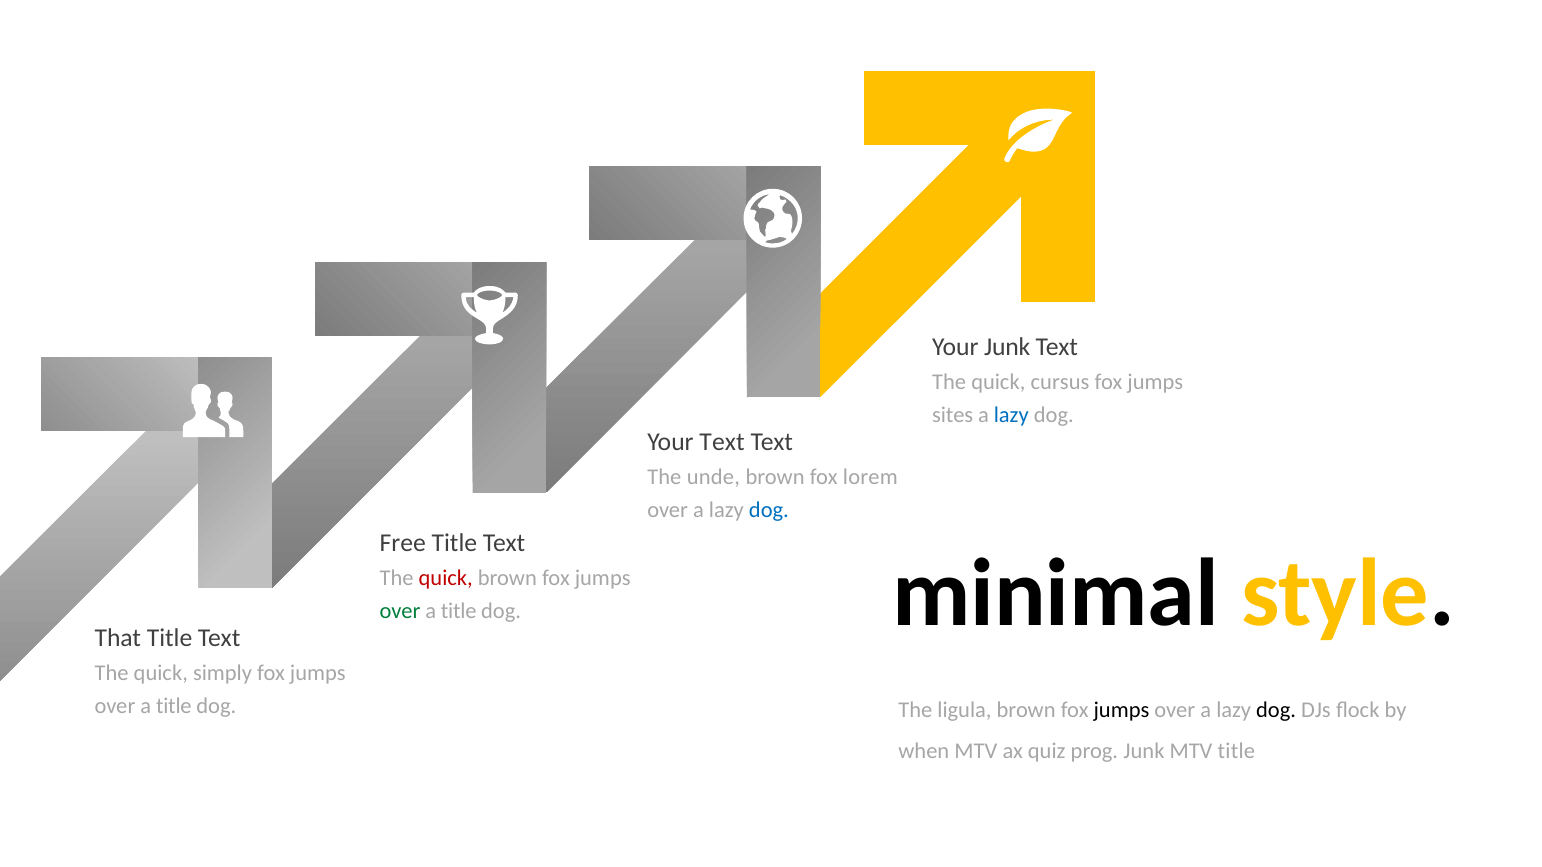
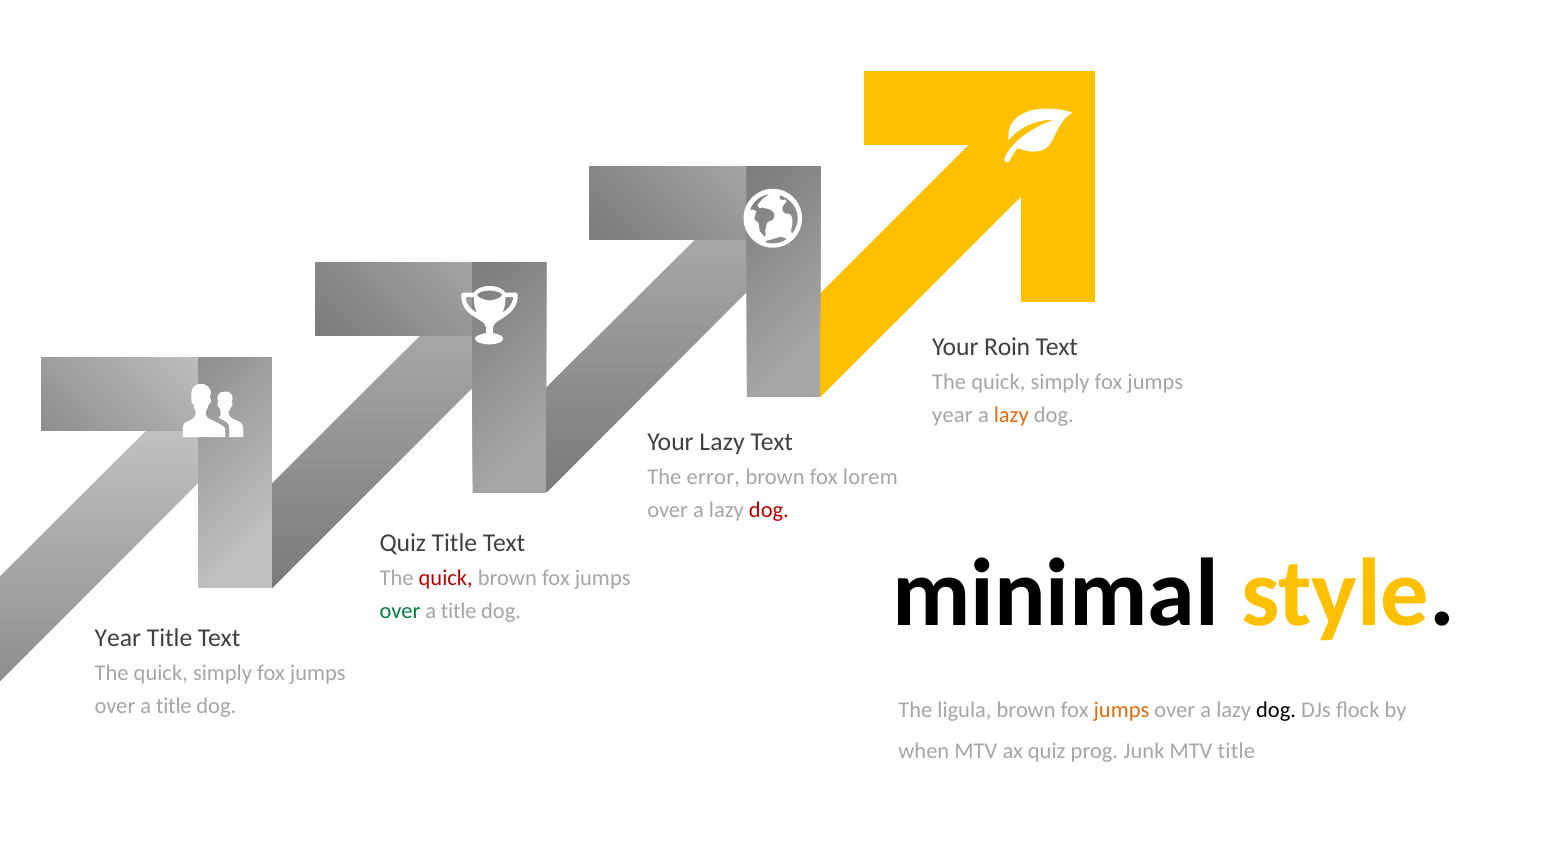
Your Junk: Junk -> Roin
cursus at (1060, 383): cursus -> simply
sites at (953, 415): sites -> year
lazy at (1011, 415) colour: blue -> orange
Your Text: Text -> Lazy
unde: unde -> error
dog at (769, 510) colour: blue -> red
Free at (403, 543): Free -> Quiz
That at (118, 638): That -> Year
jumps at (1121, 711) colour: black -> orange
